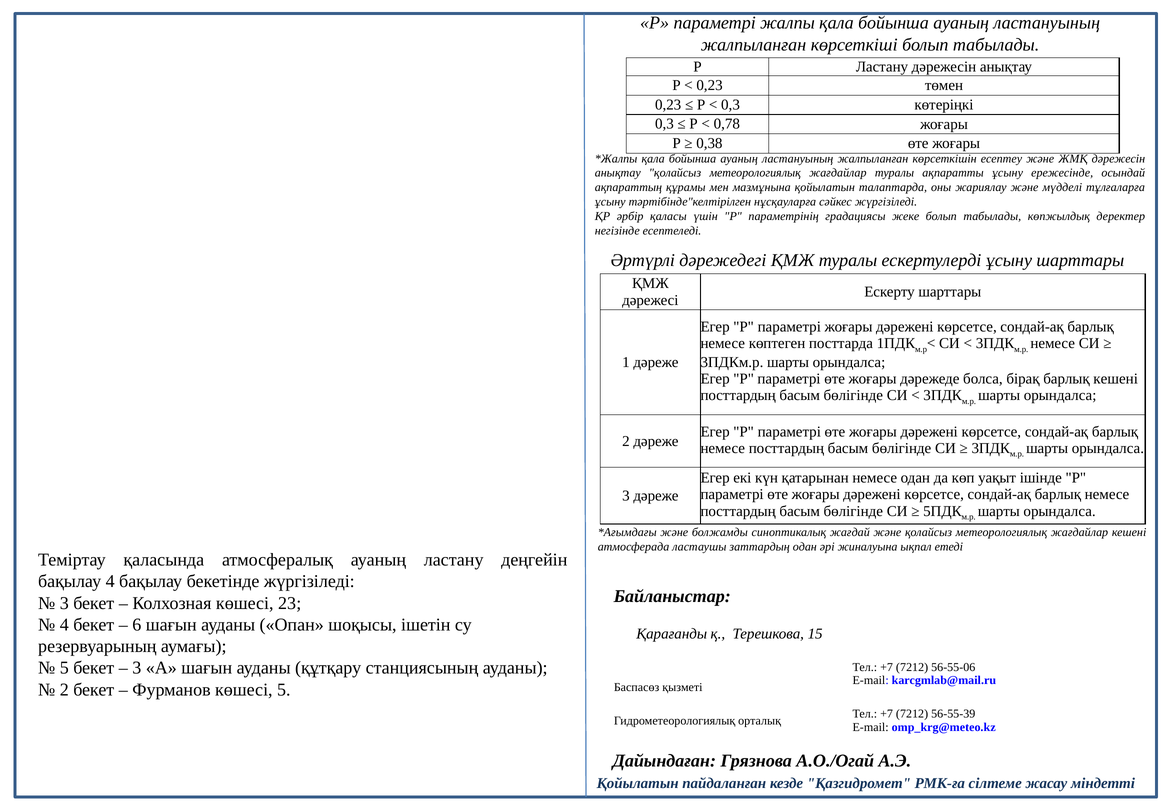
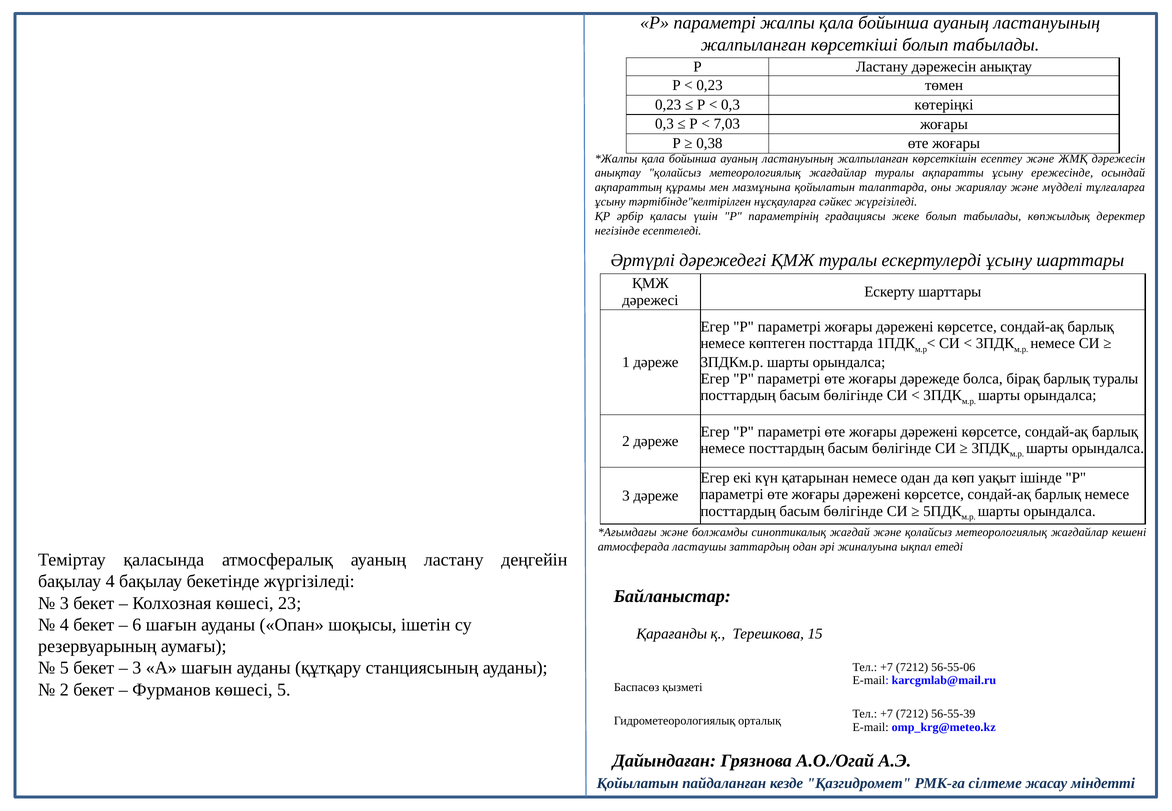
0,78: 0,78 -> 7,03
барлық кешені: кешені -> туралы
